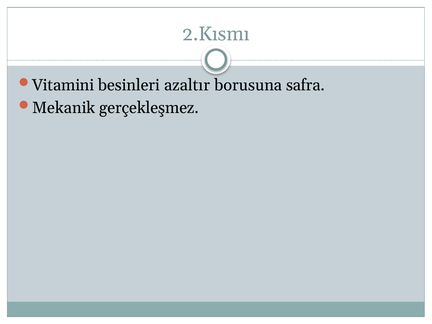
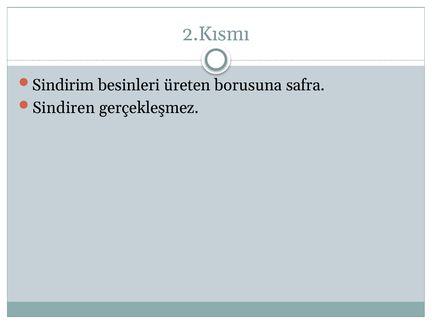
Vitamini: Vitamini -> Sindirim
azaltır: azaltır -> üreten
Mekanik: Mekanik -> Sindiren
